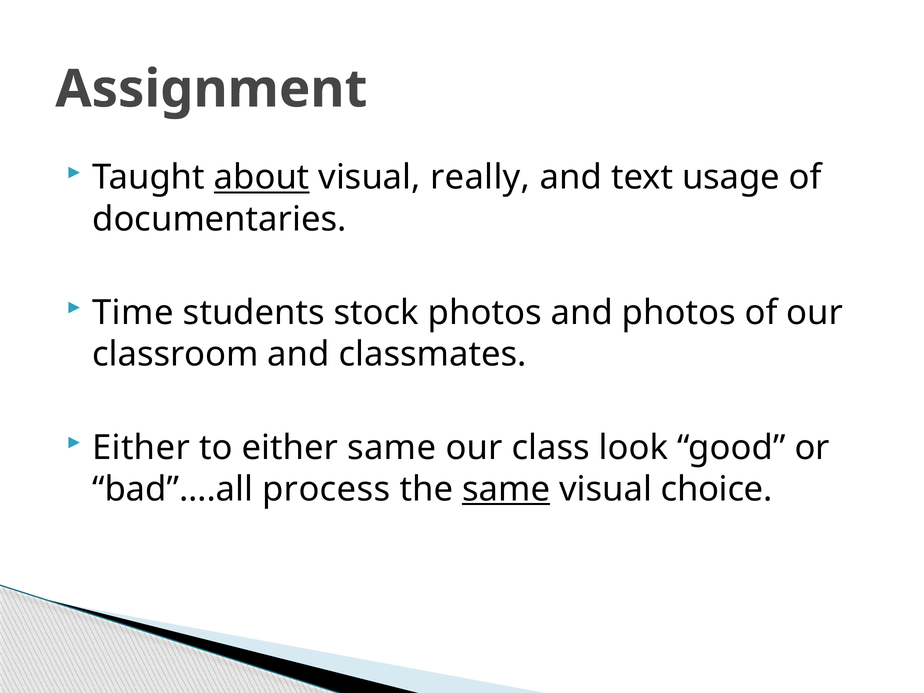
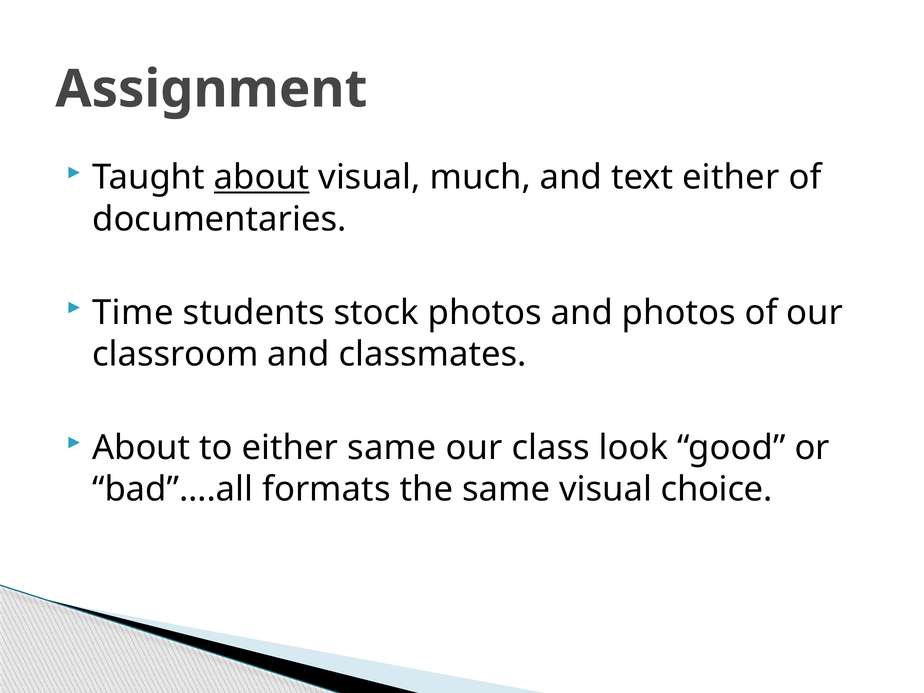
really: really -> much
text usage: usage -> either
Either at (141, 448): Either -> About
process: process -> formats
same at (506, 489) underline: present -> none
